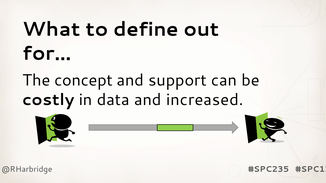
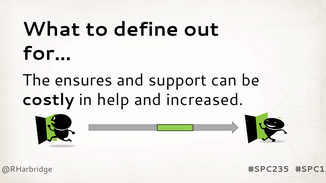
concept: concept -> ensures
data: data -> help
